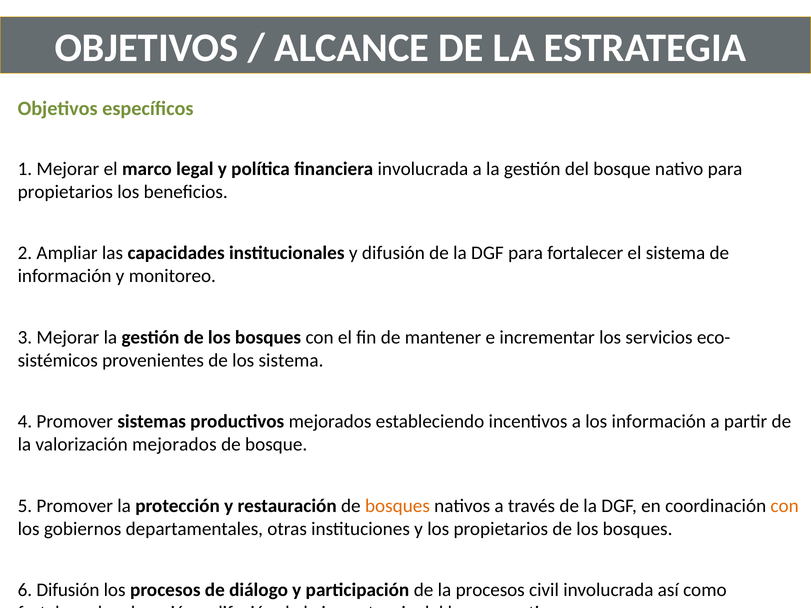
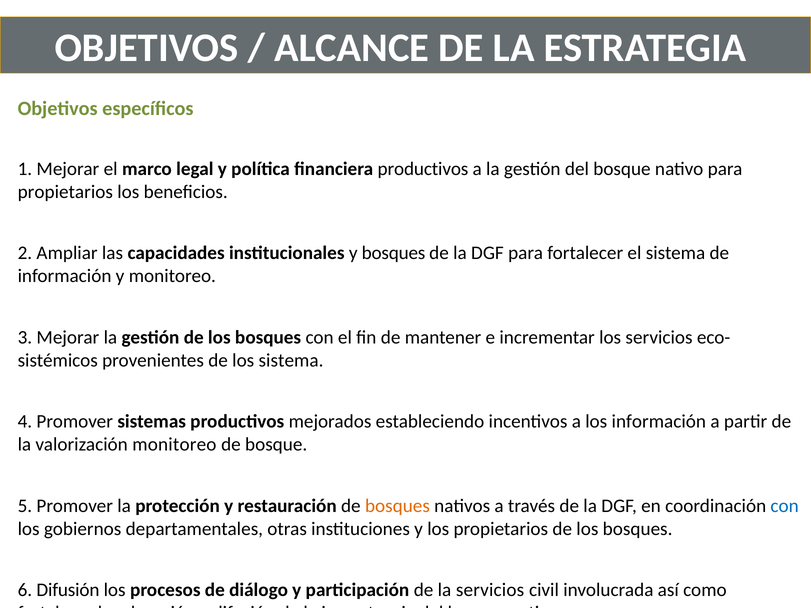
financiera involucrada: involucrada -> productivos
institucionales y difusión: difusión -> bosques
valorización mejorados: mejorados -> monitoreo
con at (785, 506) colour: orange -> blue
la procesos: procesos -> servicios
